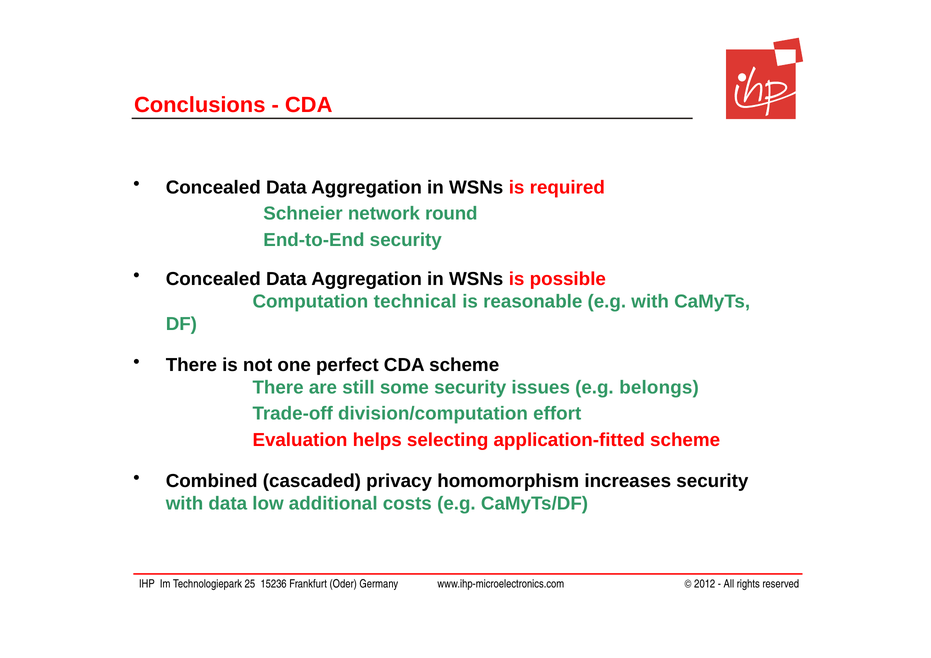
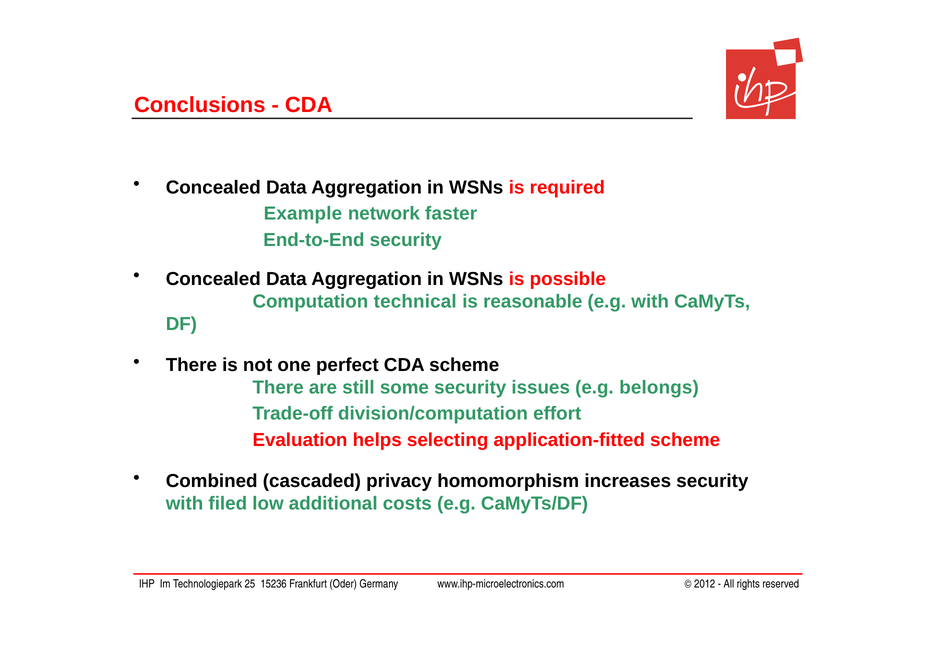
Schneier: Schneier -> Example
round: round -> faster
with data: data -> filed
